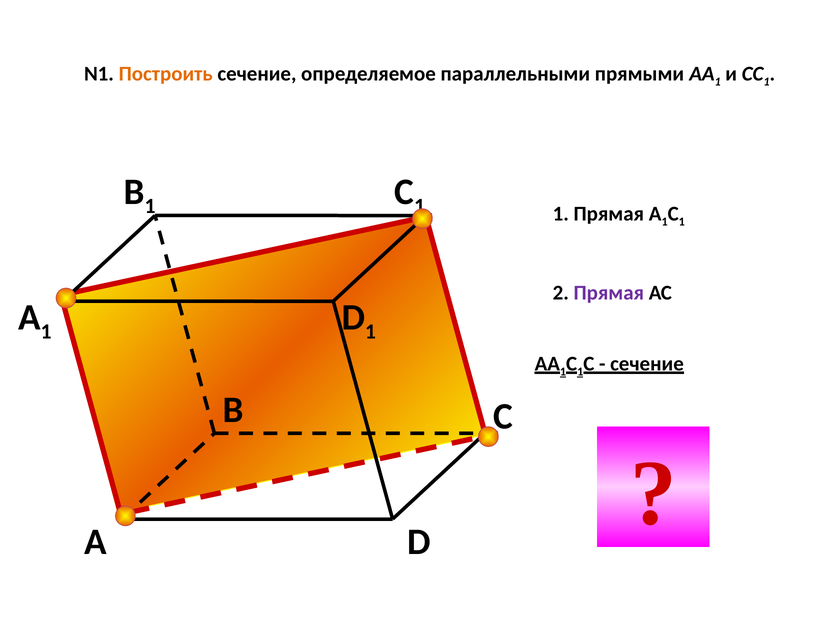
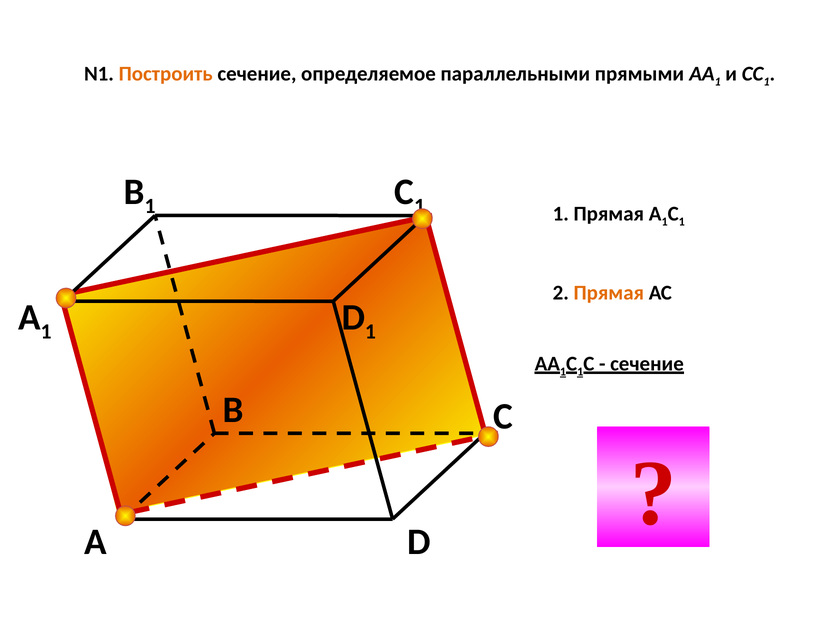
Прямая at (609, 293) colour: purple -> orange
